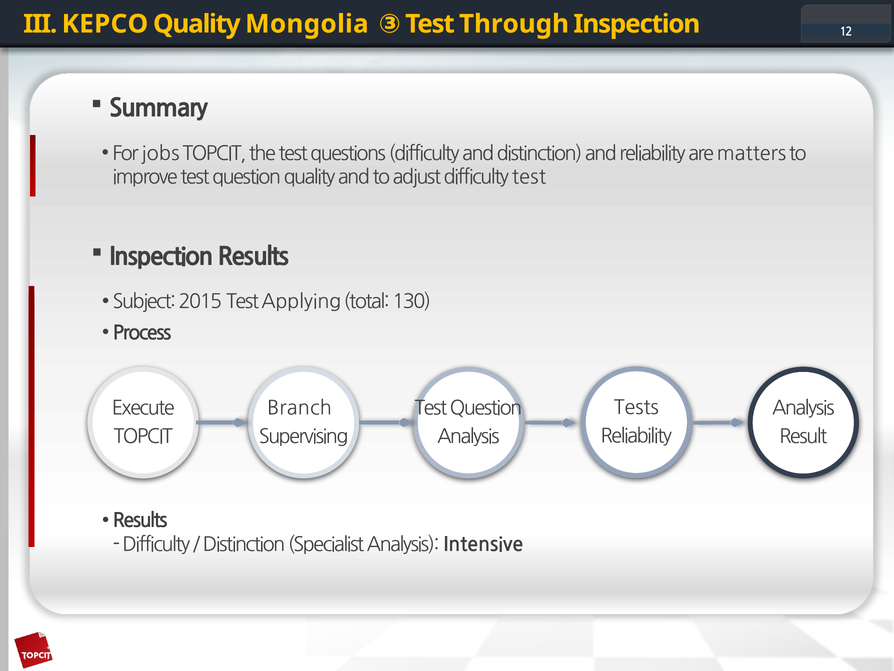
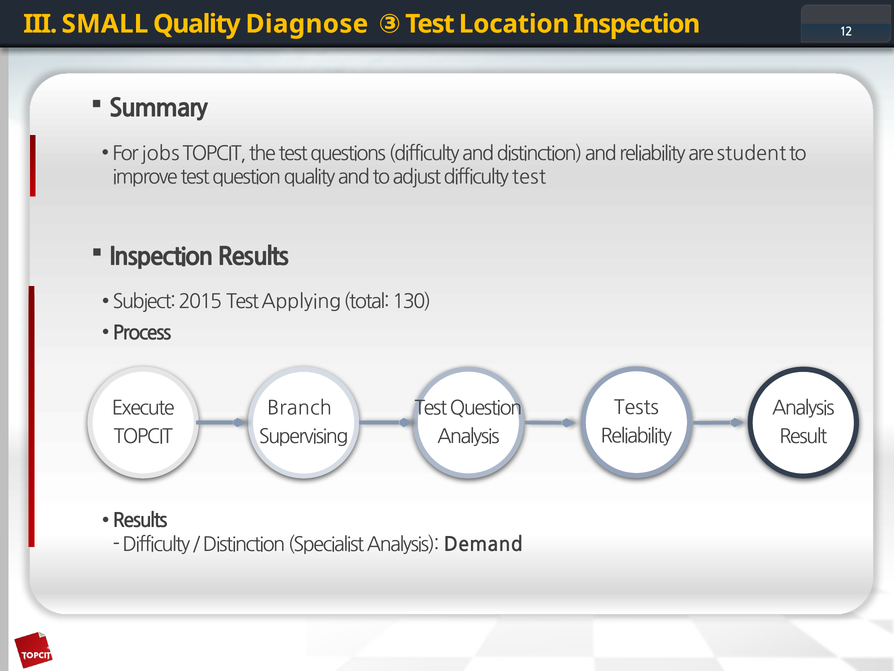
KEPCO: KEPCO -> SMALL
Mongolia: Mongolia -> Diagnose
Through: Through -> Location
matters: matters -> student
Intensive: Intensive -> Demand
